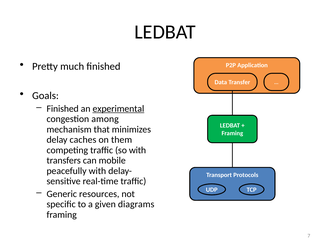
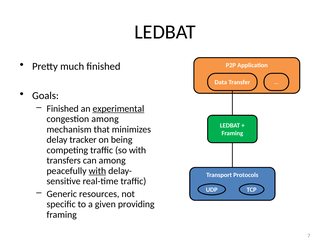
caches: caches -> tracker
them: them -> being
can mobile: mobile -> among
with at (97, 171) underline: none -> present
diagrams: diagrams -> providing
